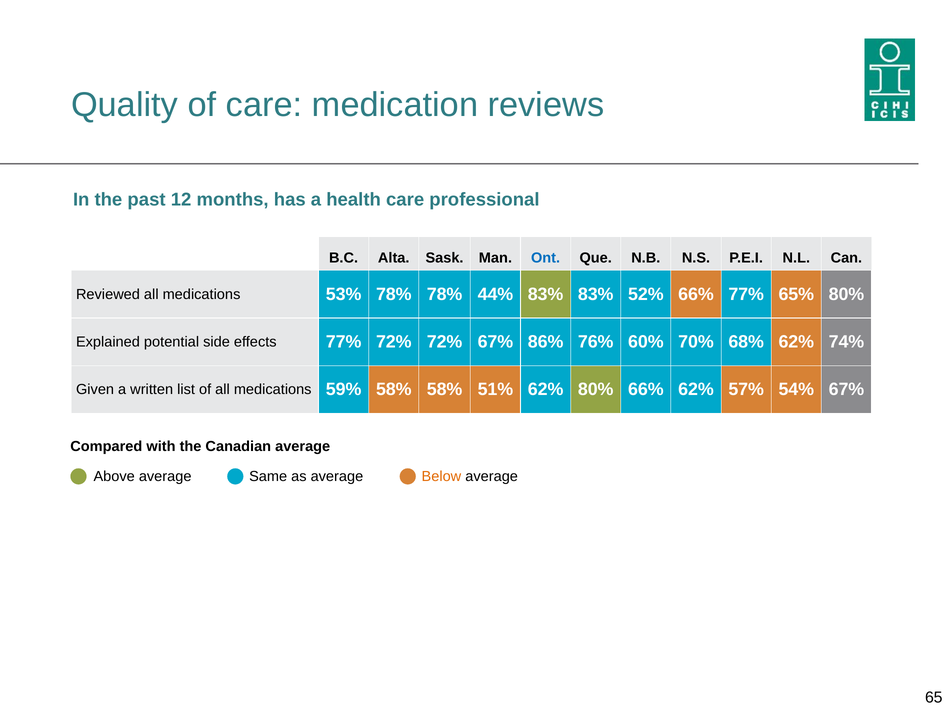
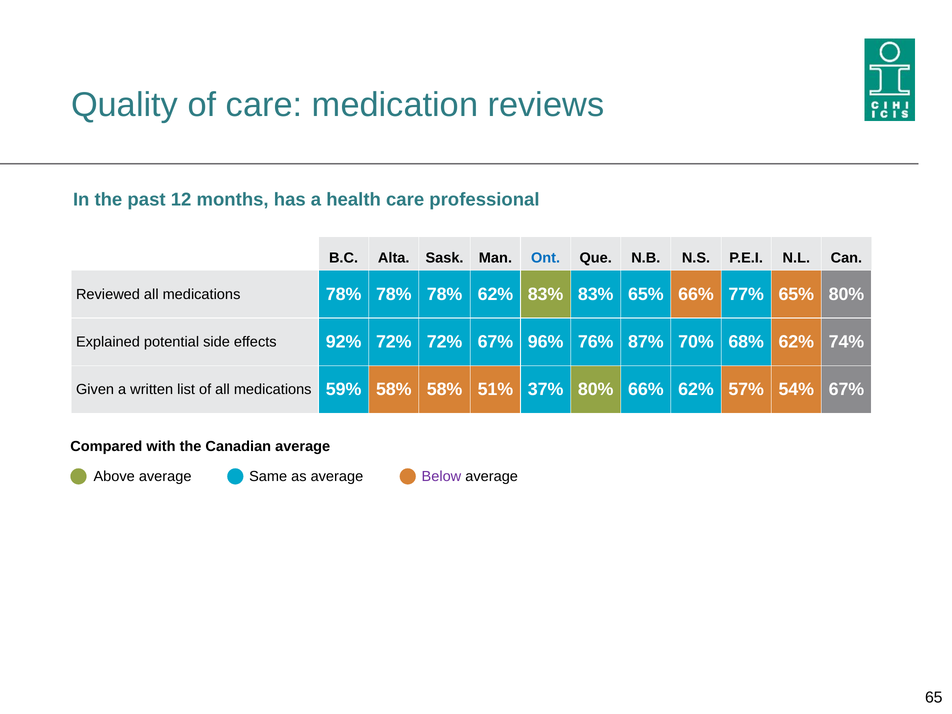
medications 53%: 53% -> 78%
78% 44%: 44% -> 62%
83% 52%: 52% -> 65%
effects 77%: 77% -> 92%
86%: 86% -> 96%
60%: 60% -> 87%
51% 62%: 62% -> 37%
Below colour: orange -> purple
